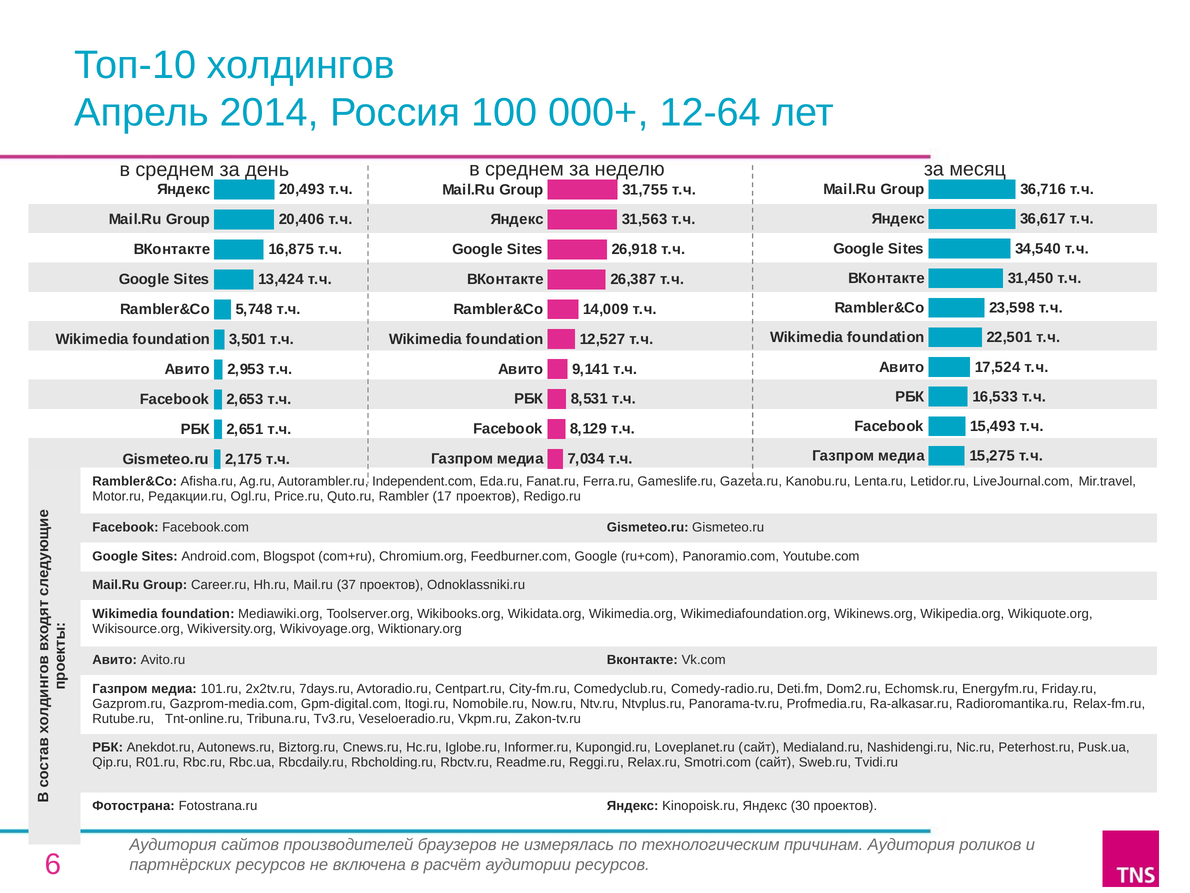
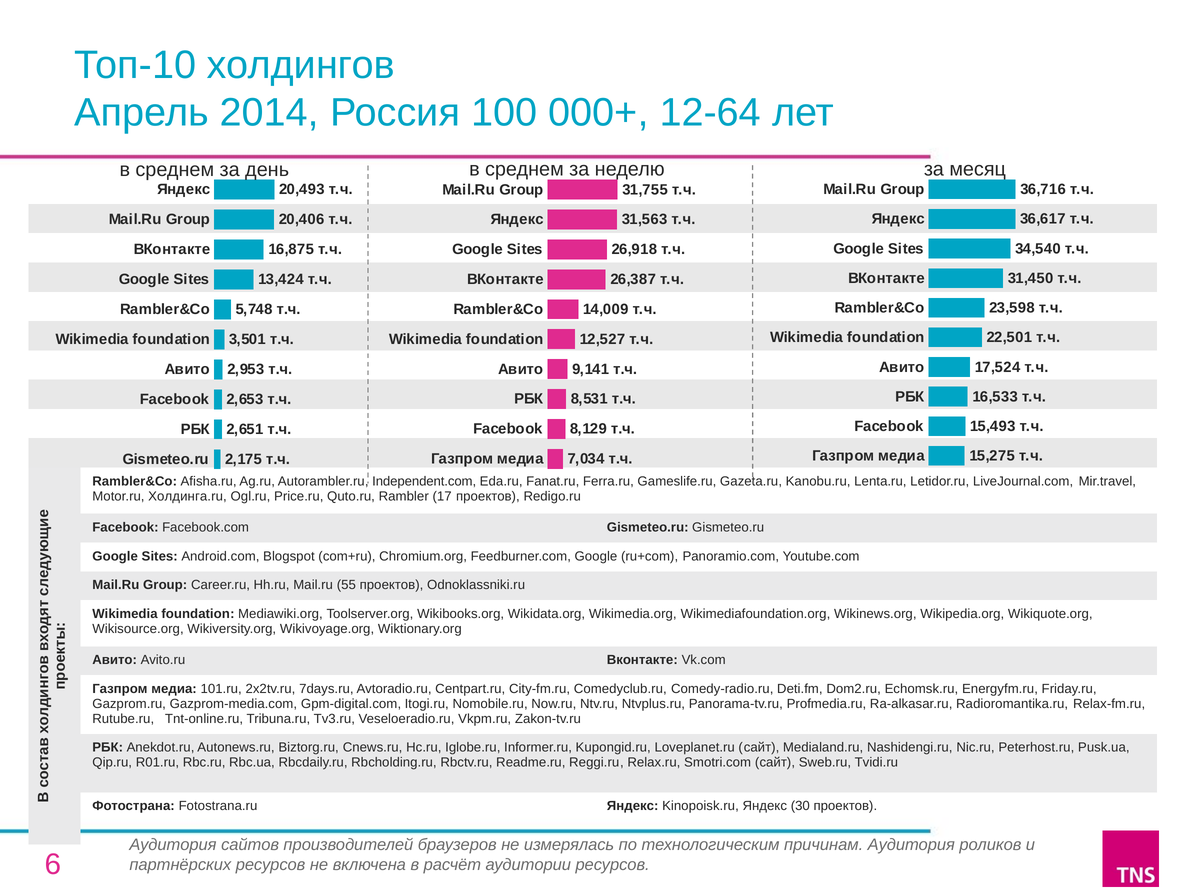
Редакции.ru: Редакции.ru -> Холдинга.ru
37: 37 -> 55
